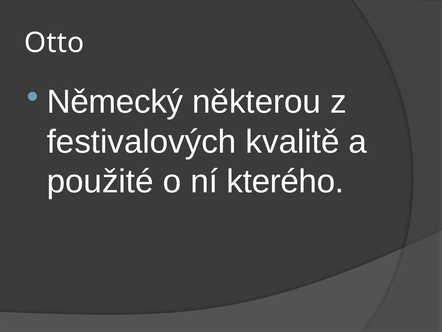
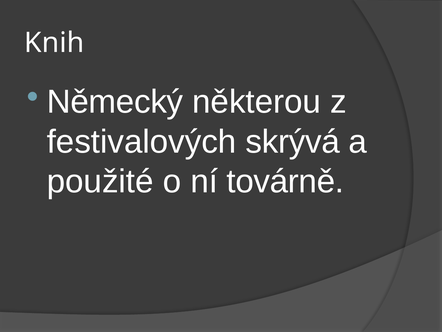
Otto: Otto -> Knih
kvalitě: kvalitě -> skrývá
kterého: kterého -> továrně
